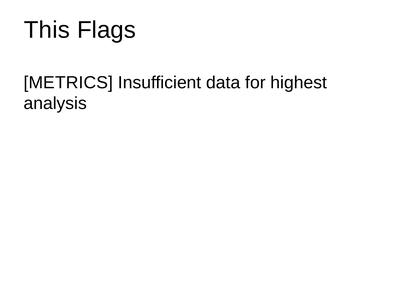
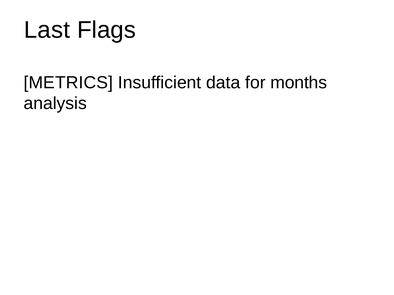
This: This -> Last
highest: highest -> months
